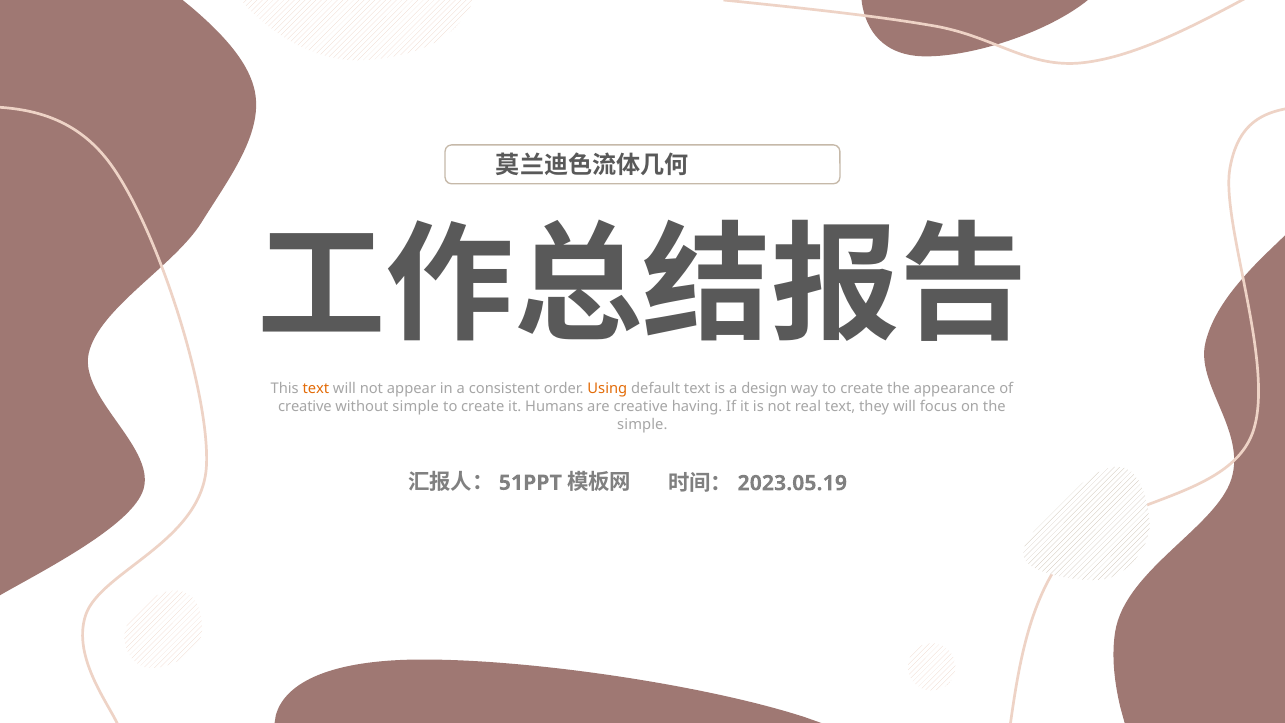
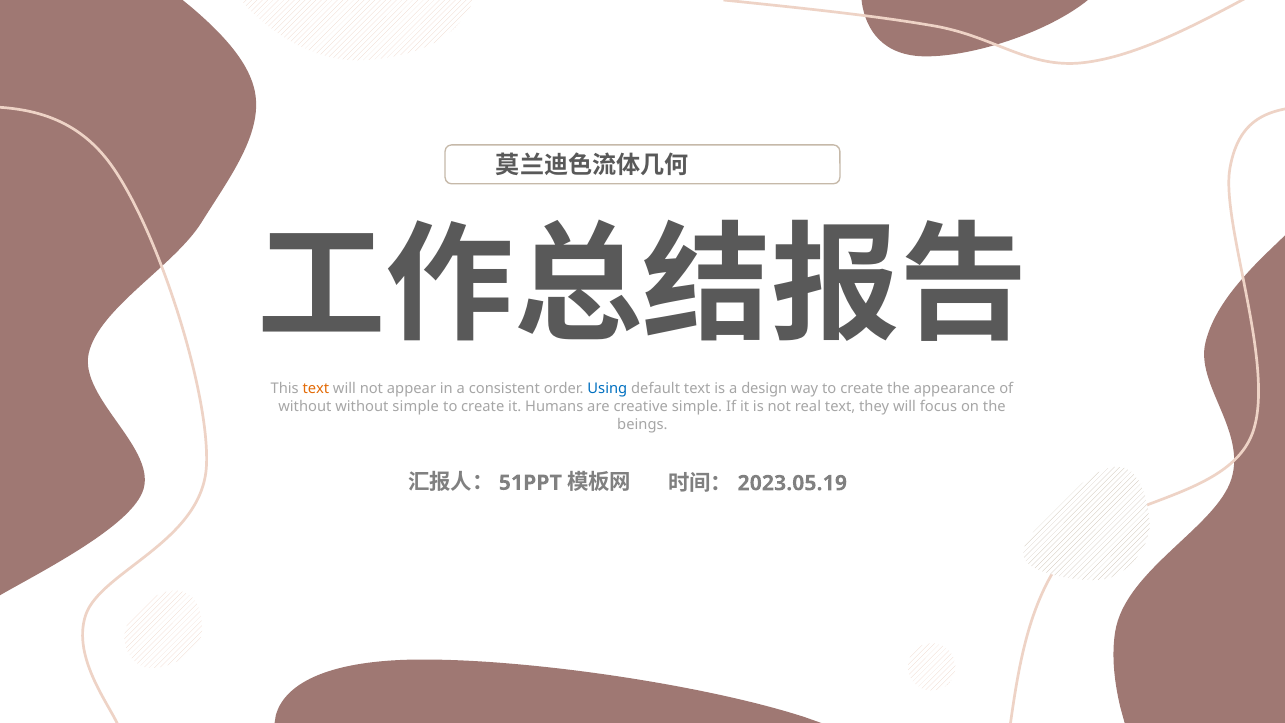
Using colour: orange -> blue
creative at (305, 407): creative -> without
creative having: having -> simple
simple at (642, 424): simple -> beings
